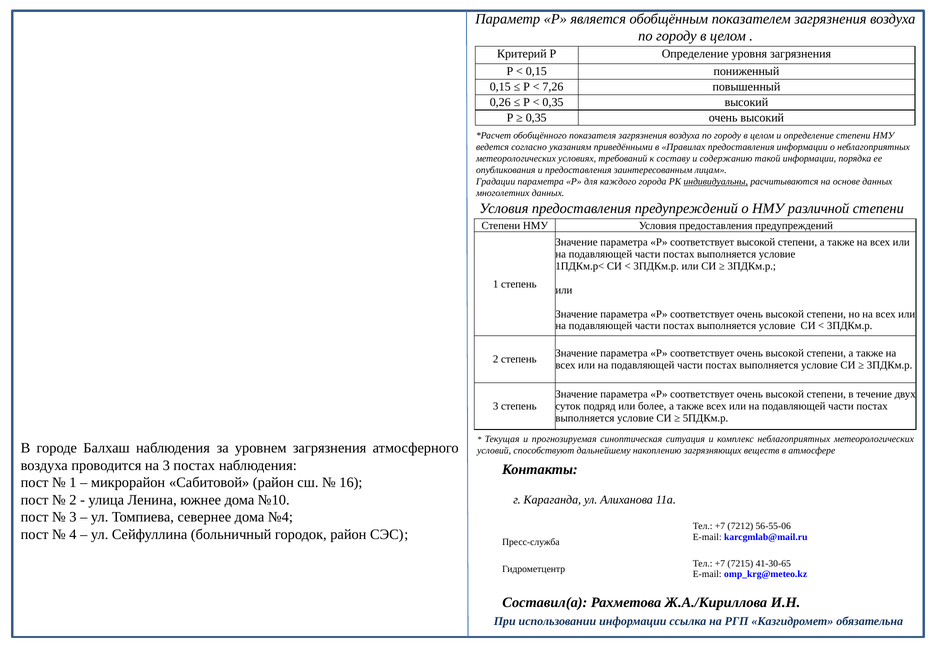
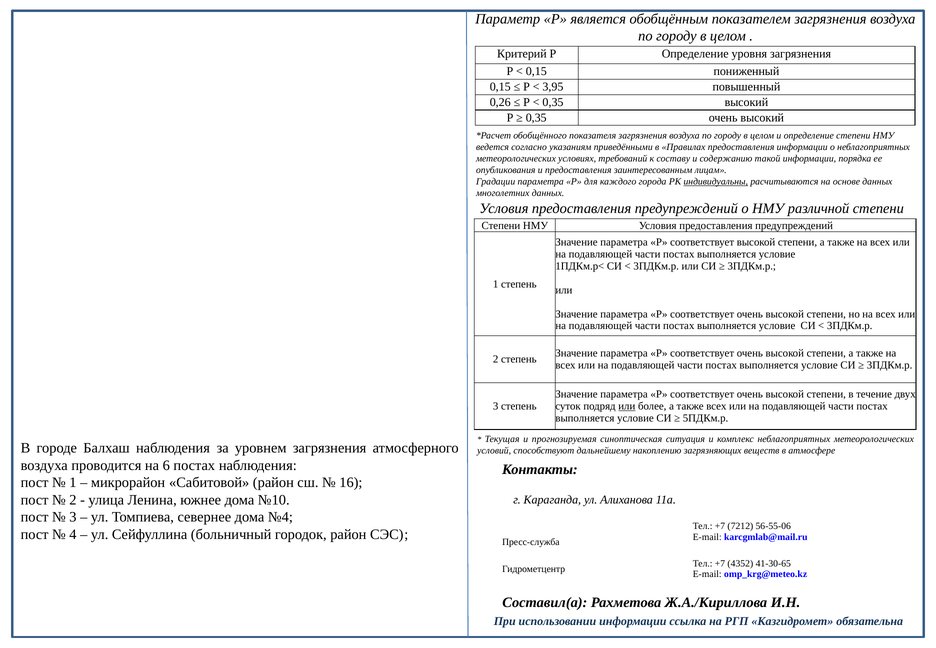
7,26: 7,26 -> 3,95
или at (627, 406) underline: none -> present
на 3: 3 -> 6
7215: 7215 -> 4352
